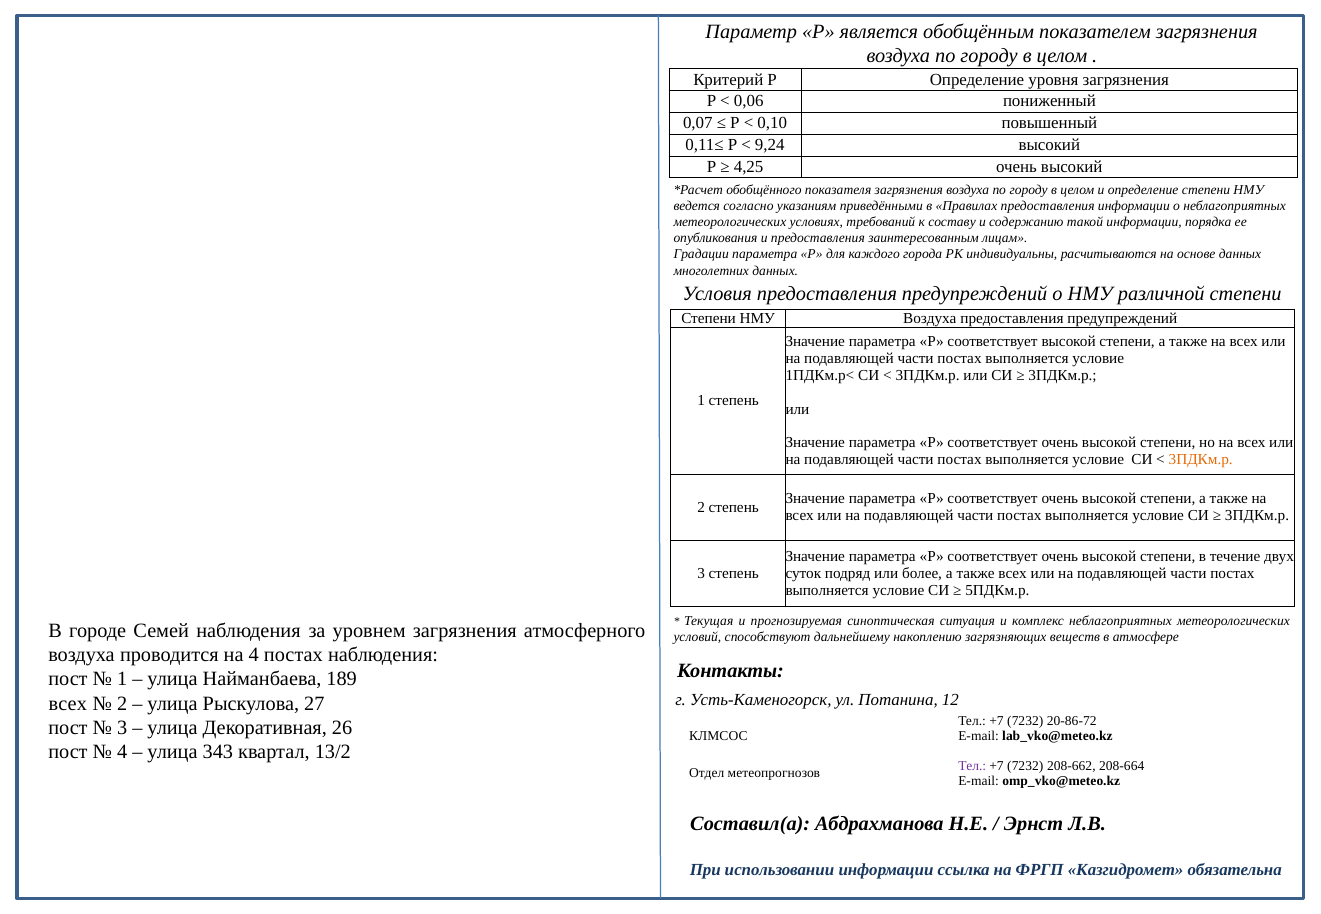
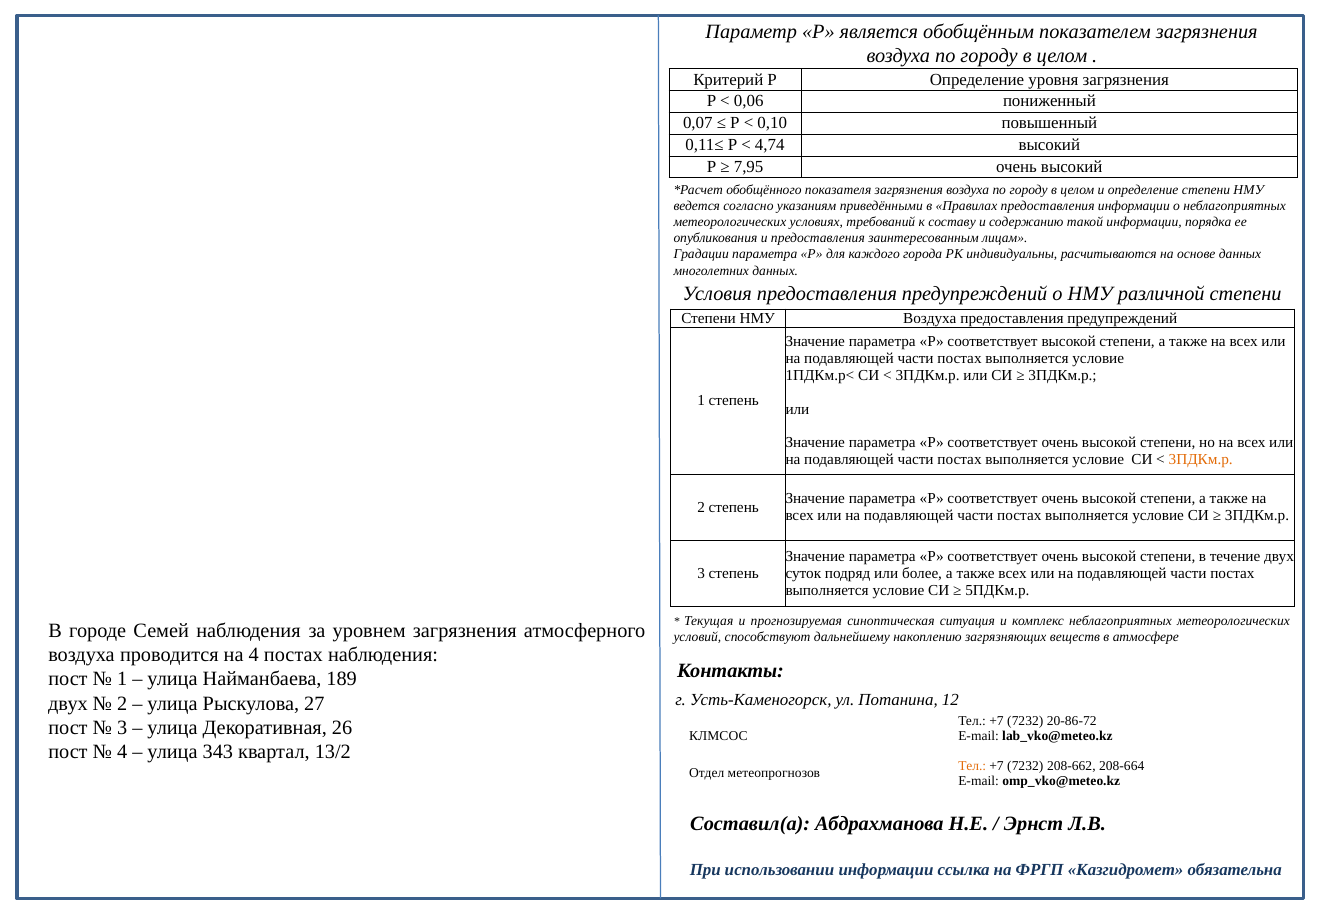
9,24: 9,24 -> 4,74
4,25: 4,25 -> 7,95
всех at (68, 704): всех -> двух
Тел at (972, 766) colour: purple -> orange
